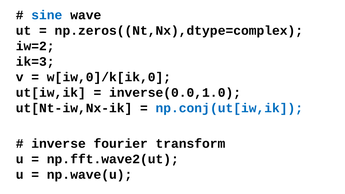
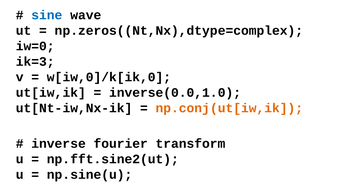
iw=2: iw=2 -> iw=0
np.conj(ut[iw,ik colour: blue -> orange
np.fft.wave2(ut: np.fft.wave2(ut -> np.fft.sine2(ut
np.wave(u: np.wave(u -> np.sine(u
